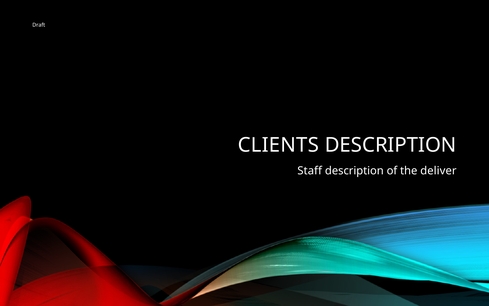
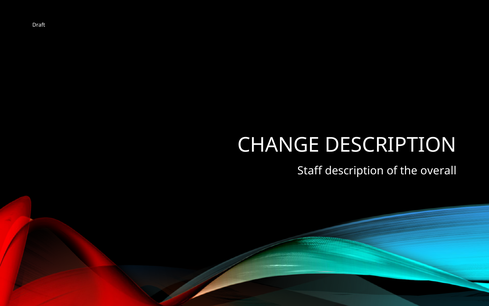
CLIENTS: CLIENTS -> CHANGE
deliver: deliver -> overall
